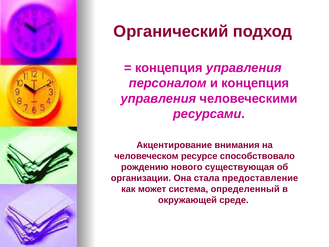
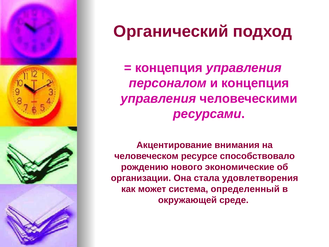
существующая: существующая -> экономические
предоставление: предоставление -> удовлетворения
